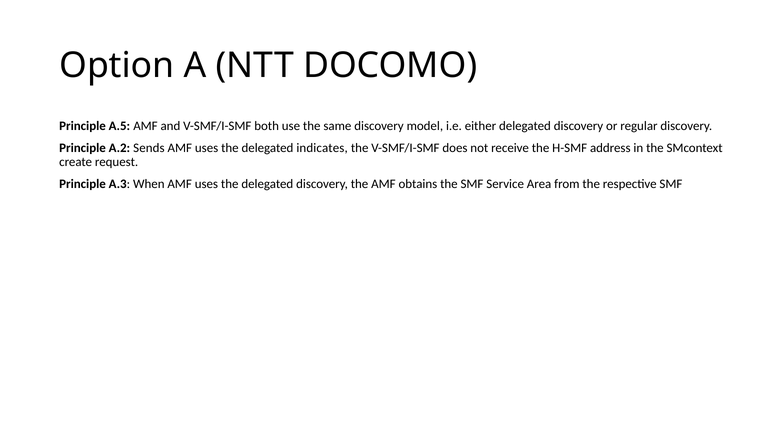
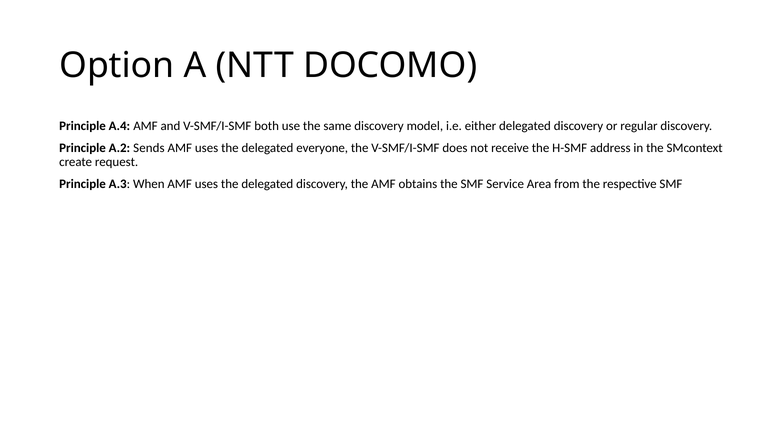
A.5: A.5 -> A.4
indicates: indicates -> everyone
